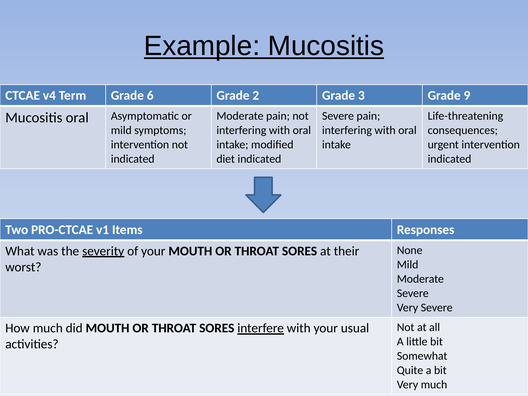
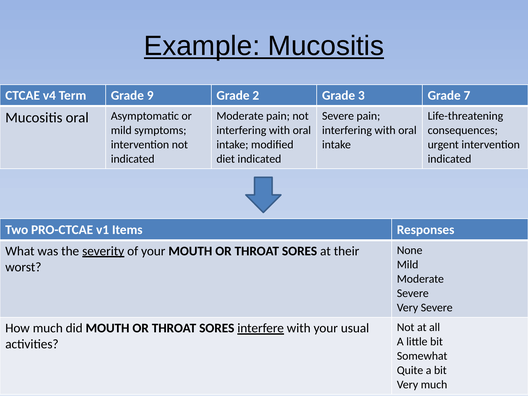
6: 6 -> 9
9: 9 -> 7
